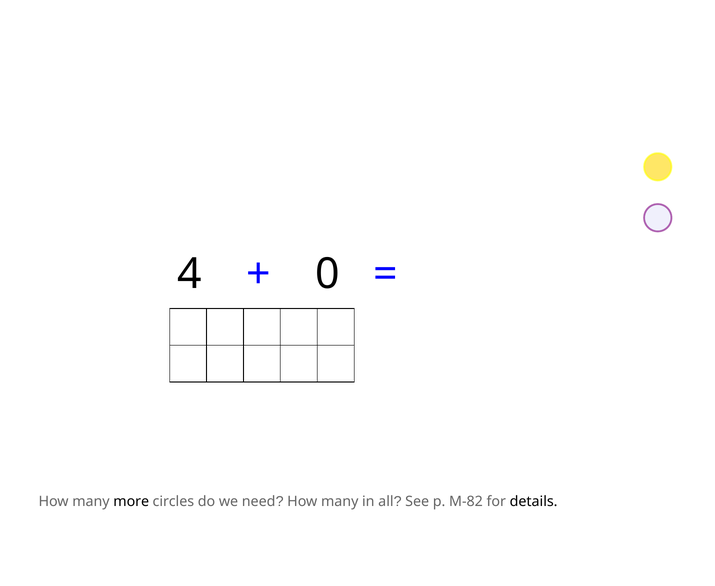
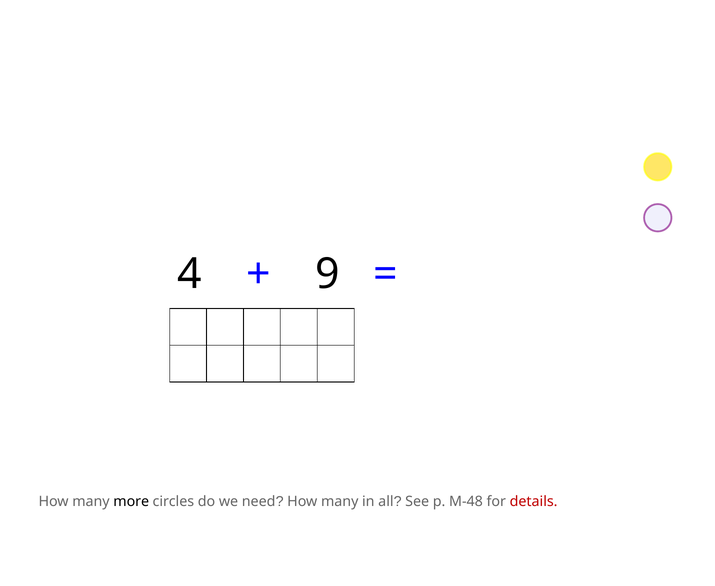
0: 0 -> 9
M-82: M-82 -> M-48
details colour: black -> red
